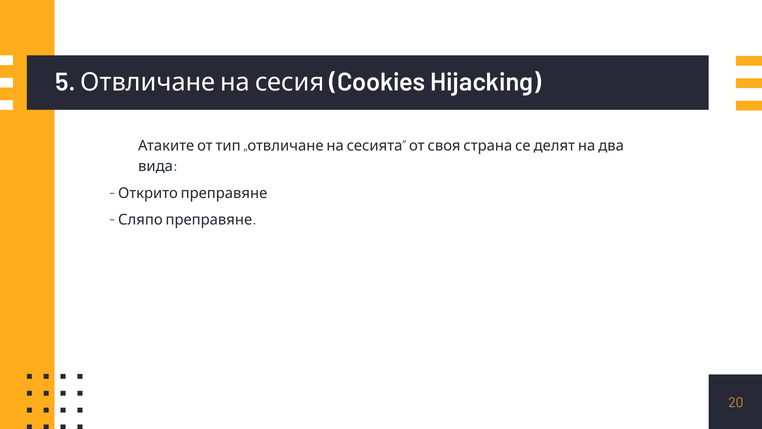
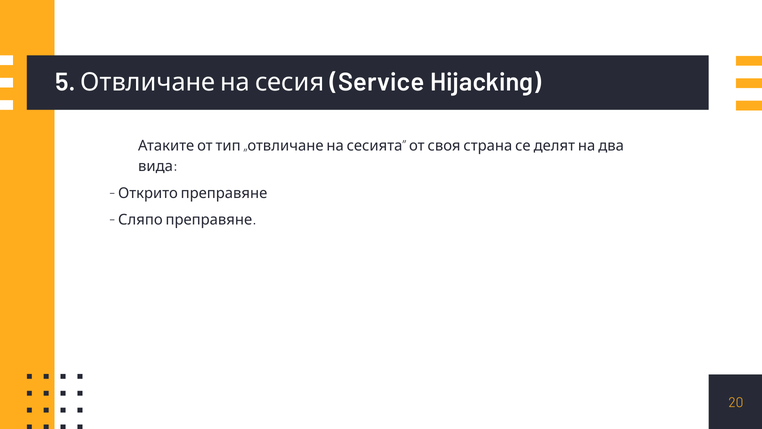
Cookies: Cookies -> Service
